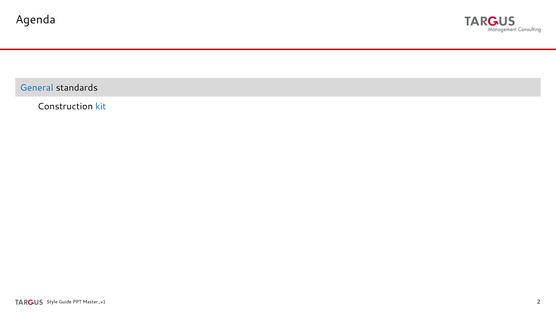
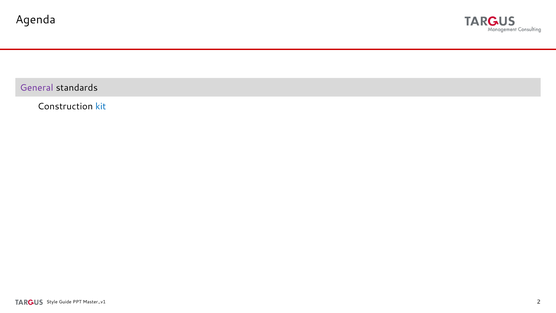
General colour: blue -> purple
